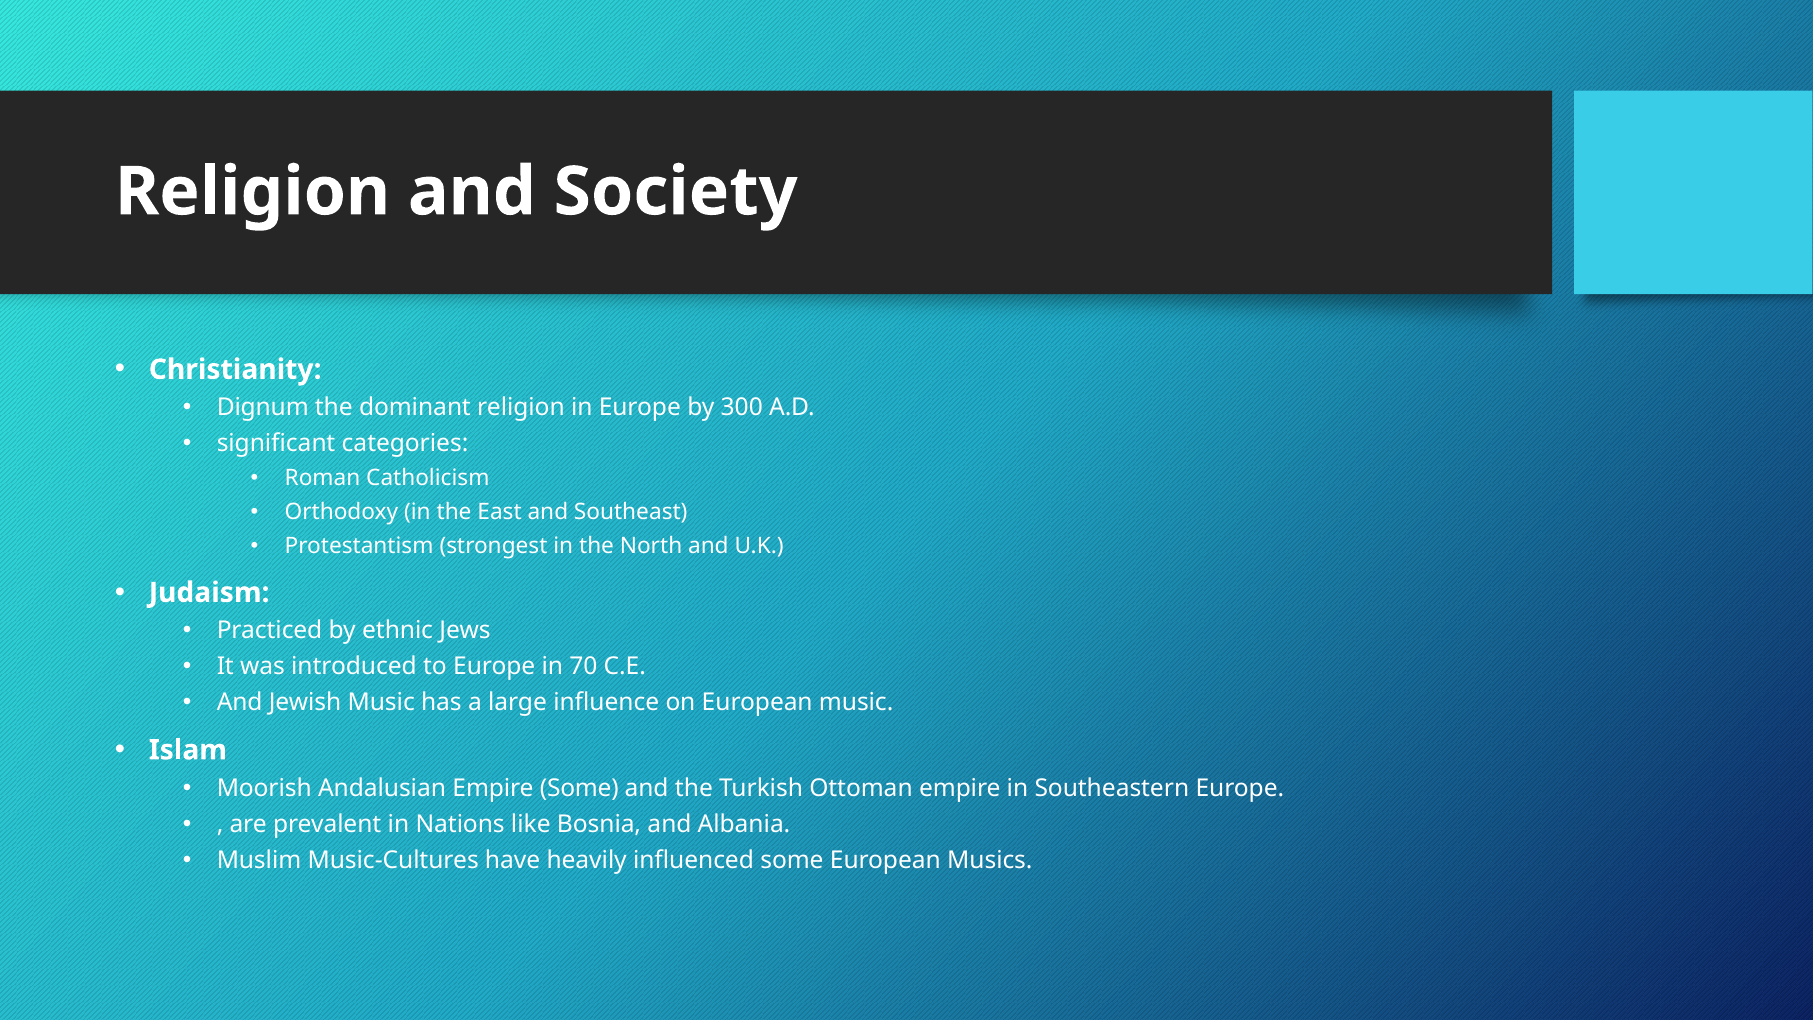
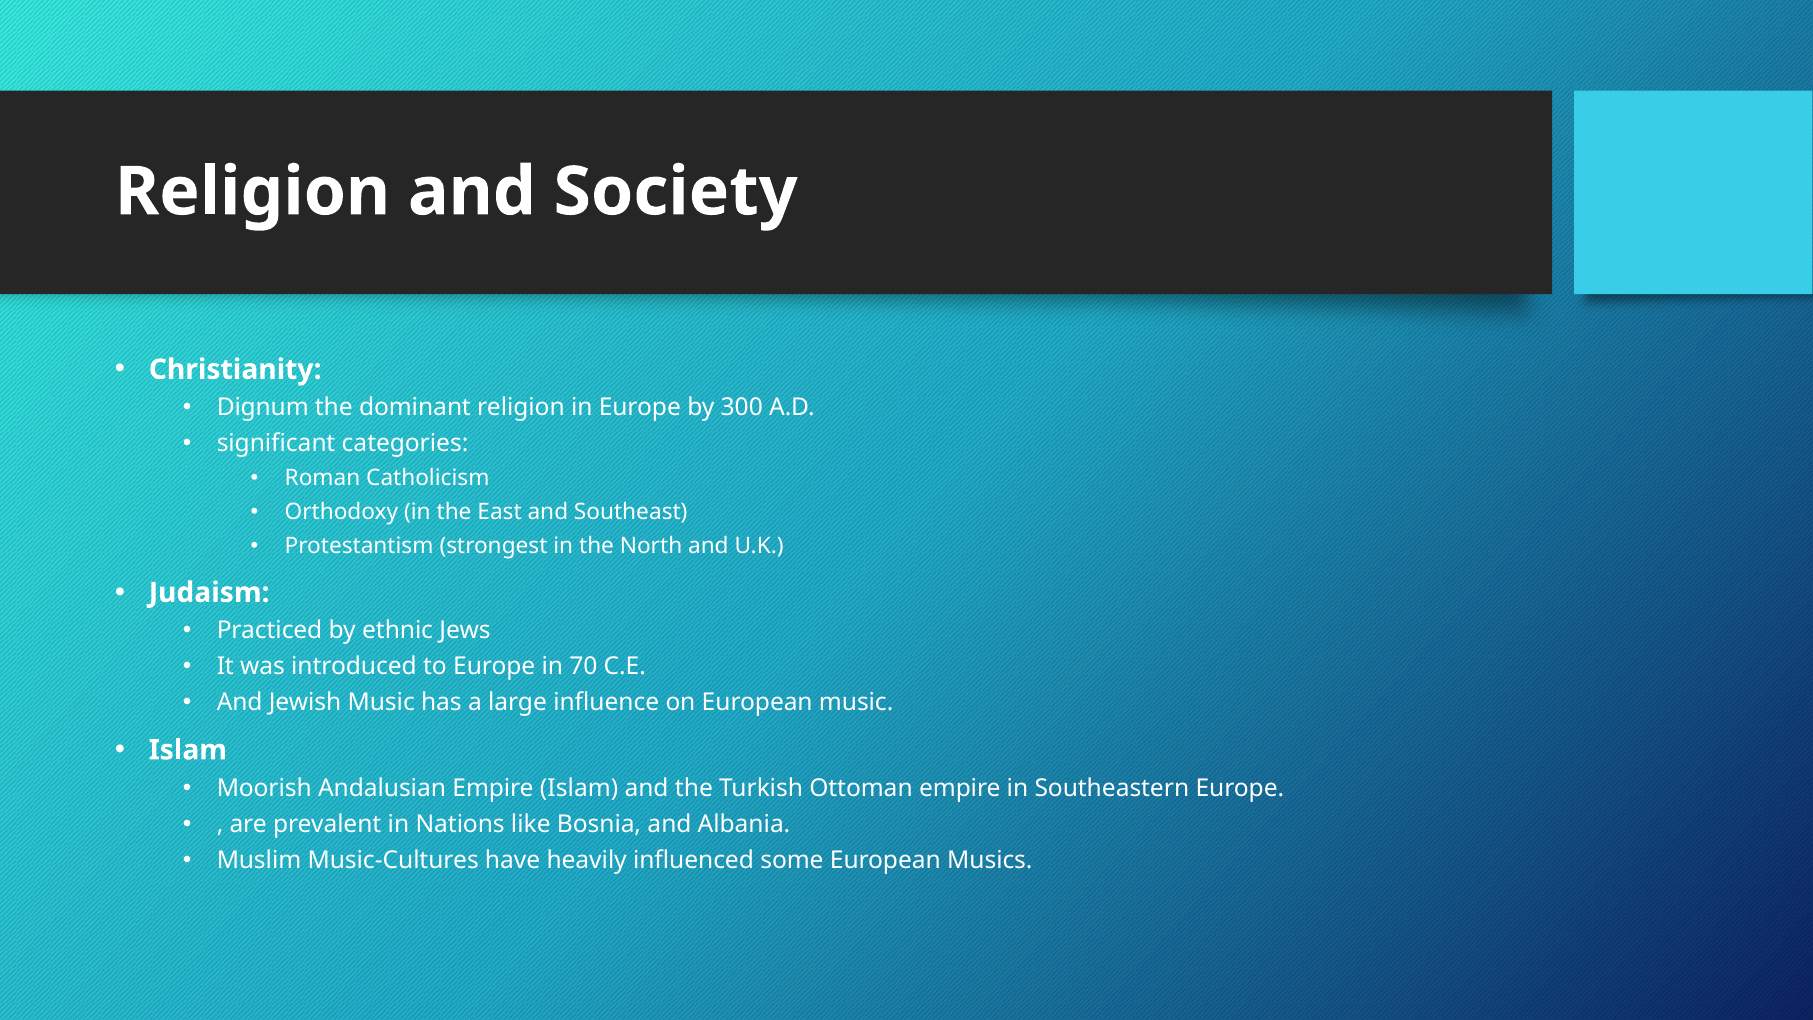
Empire Some: Some -> Islam
